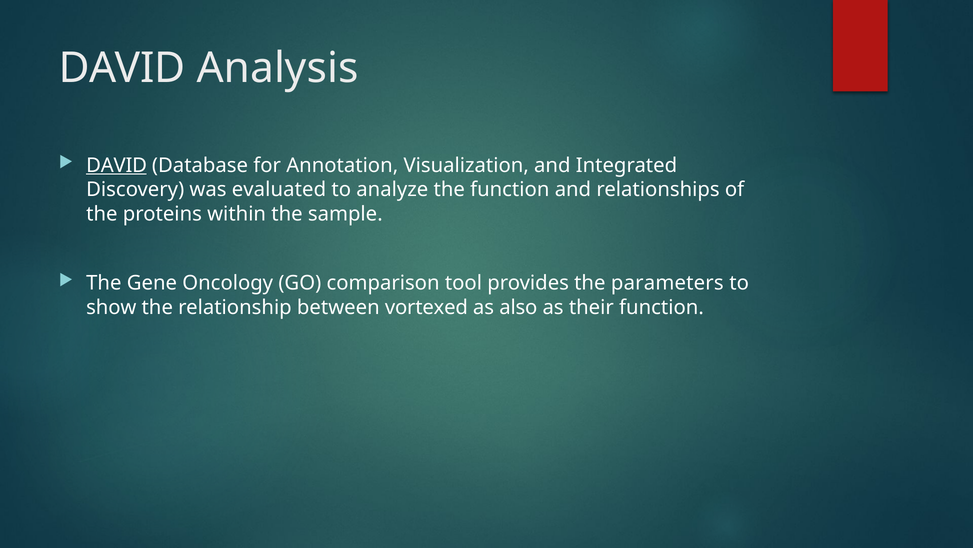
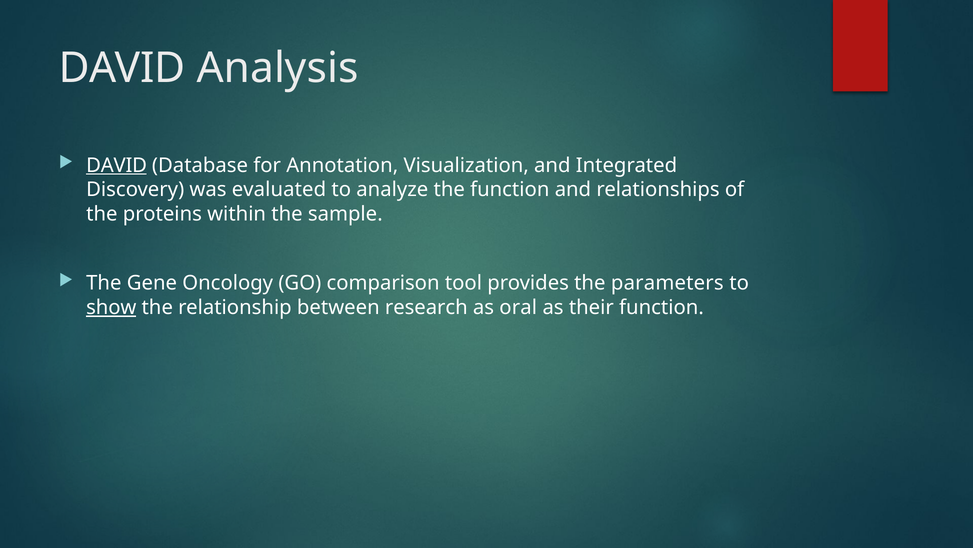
show underline: none -> present
vortexed: vortexed -> research
also: also -> oral
